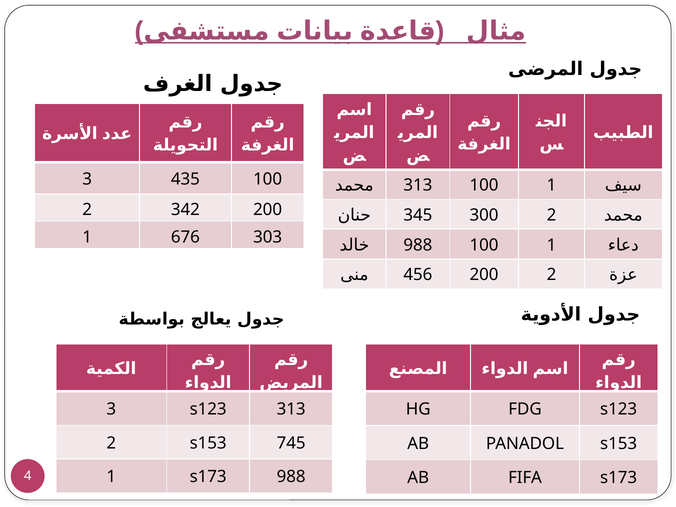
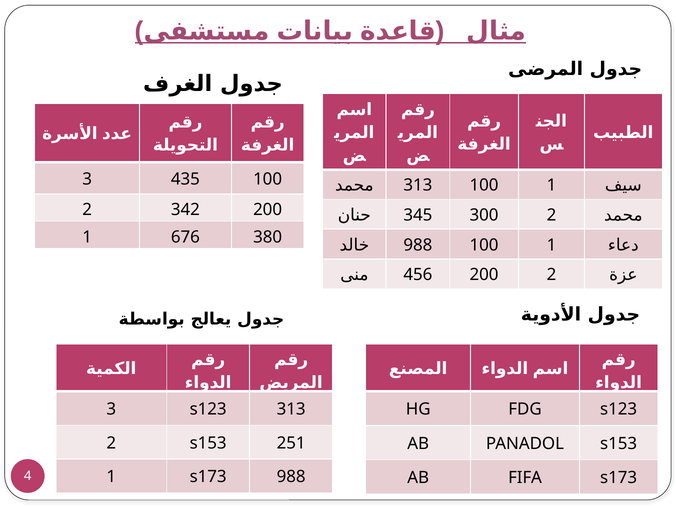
303: 303 -> 380
745: 745 -> 251
